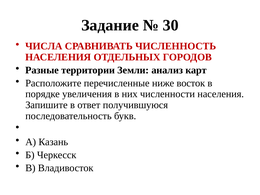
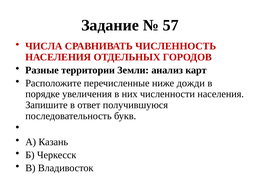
30: 30 -> 57
восток: восток -> дожди
